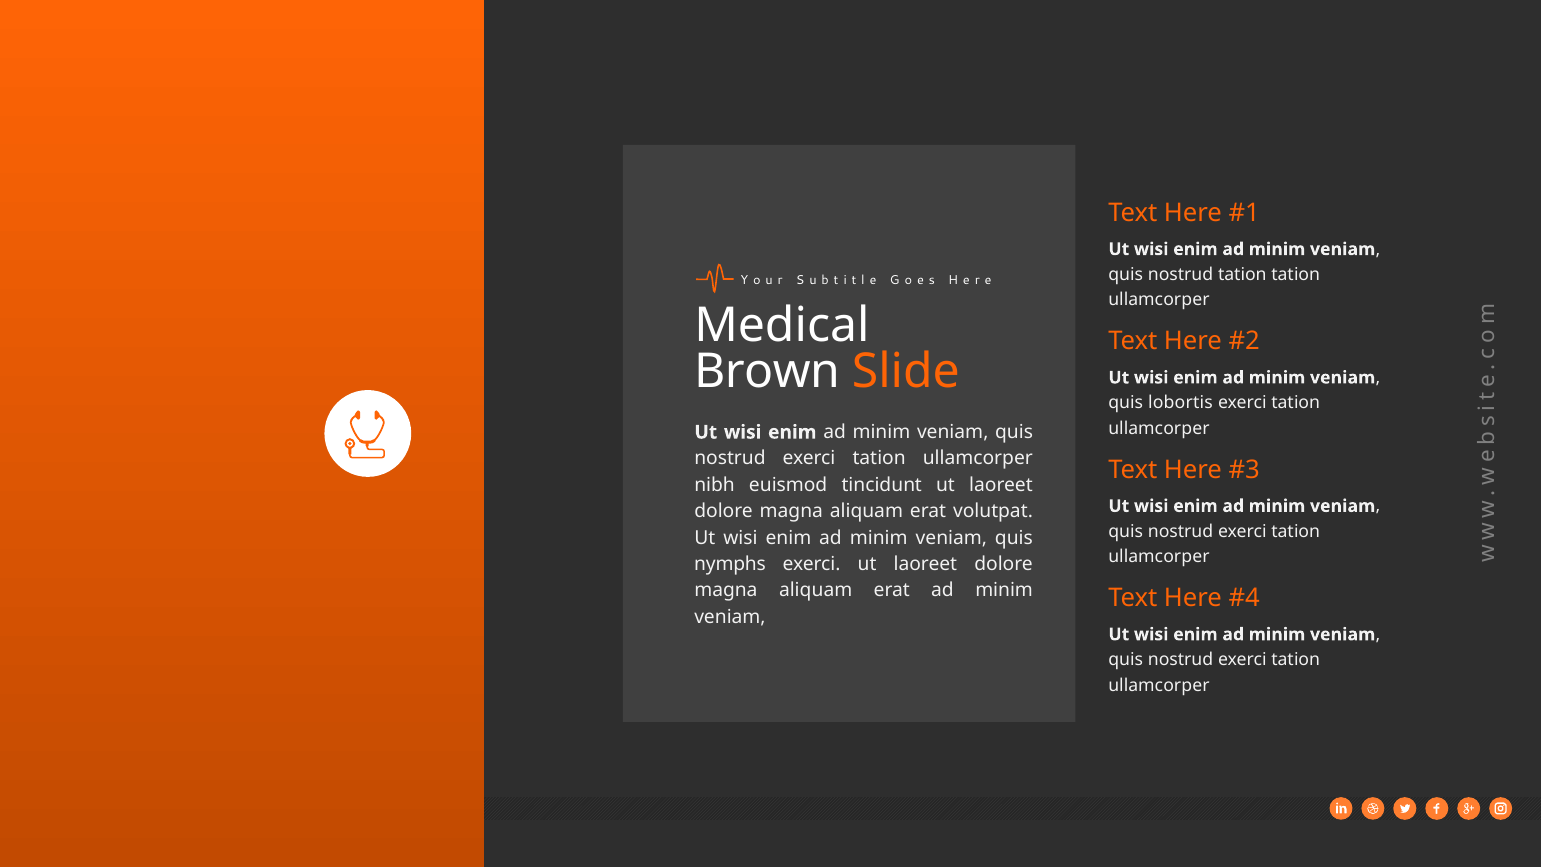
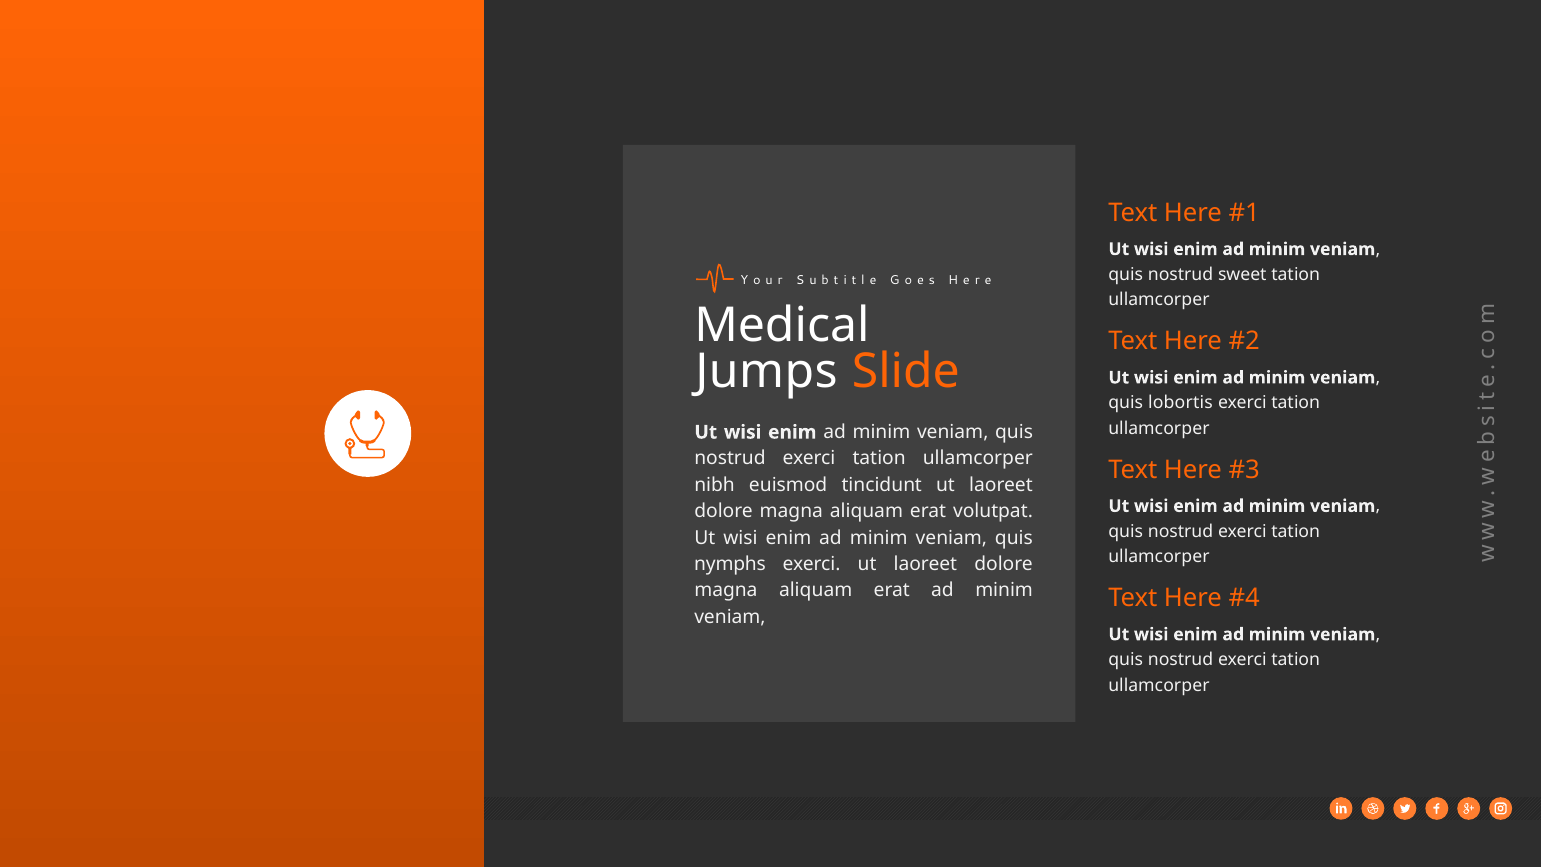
nostrud tation: tation -> sweet
Brown: Brown -> Jumps
